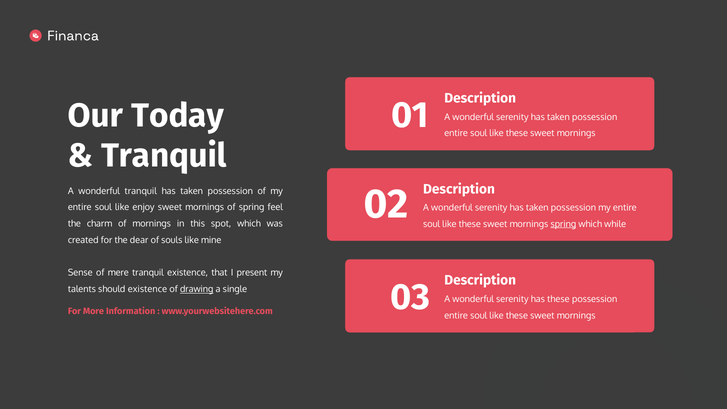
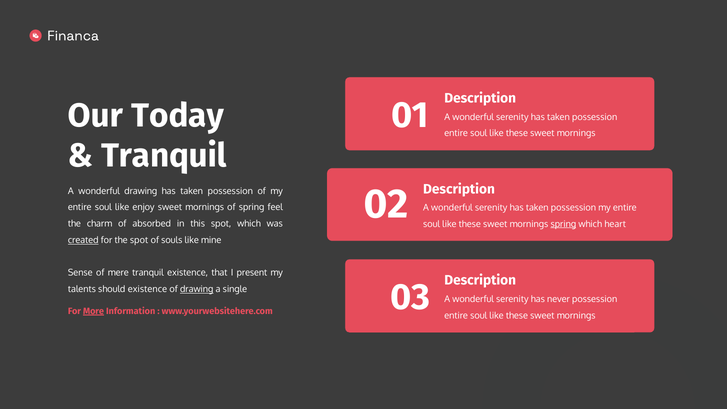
wonderful tranquil: tranquil -> drawing
of mornings: mornings -> absorbed
while: while -> heart
created underline: none -> present
the dear: dear -> spot
has these: these -> never
More underline: none -> present
